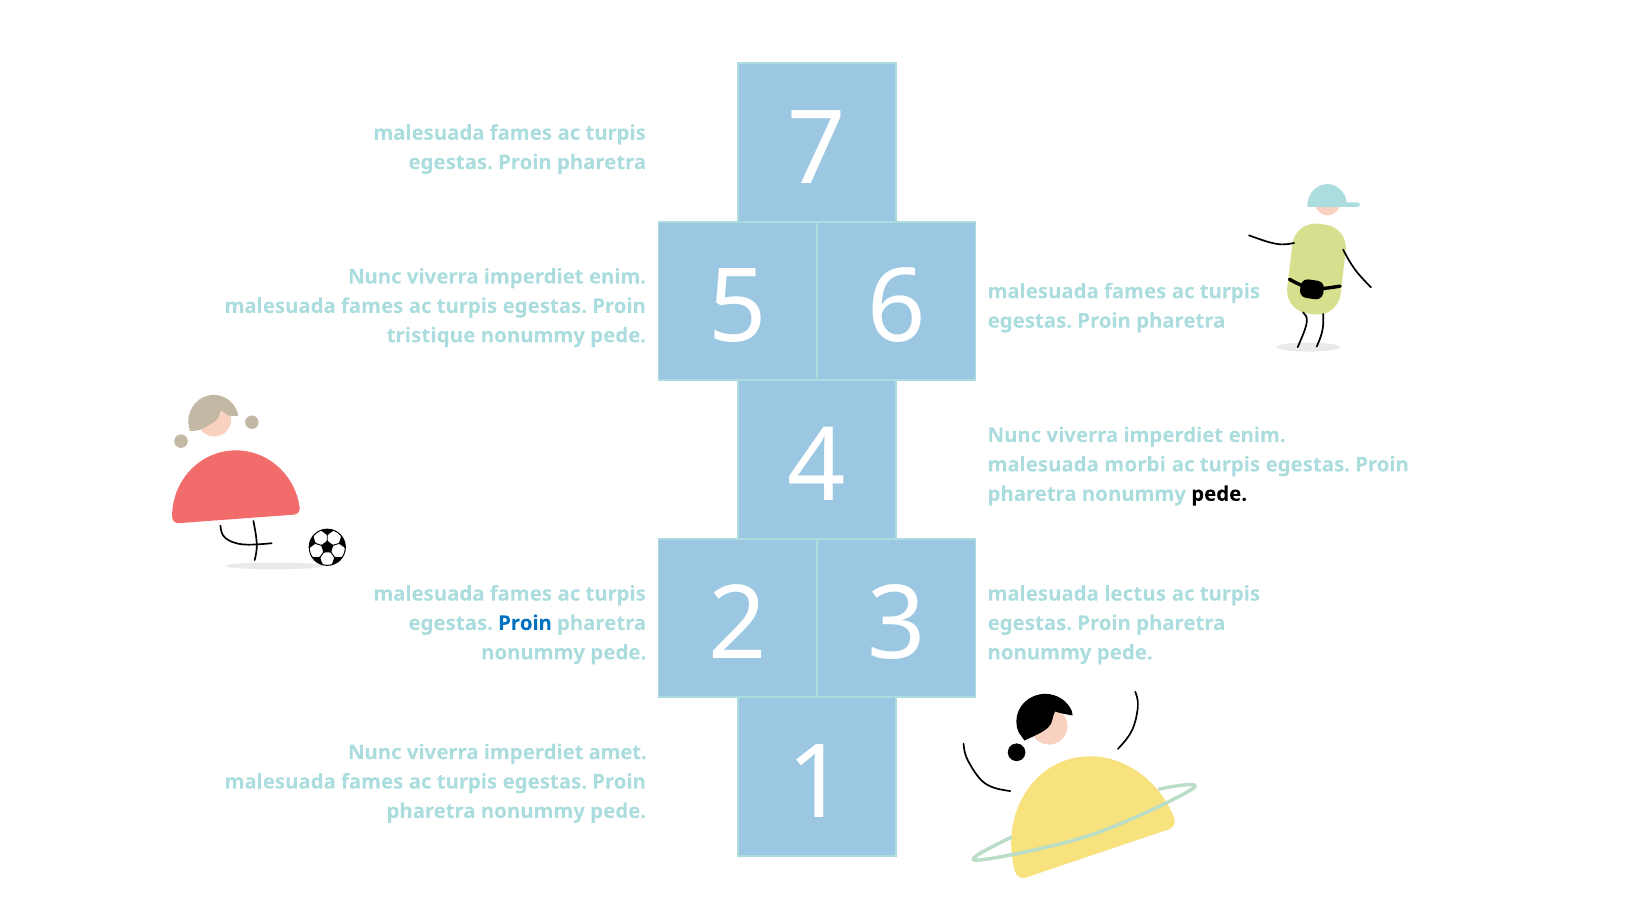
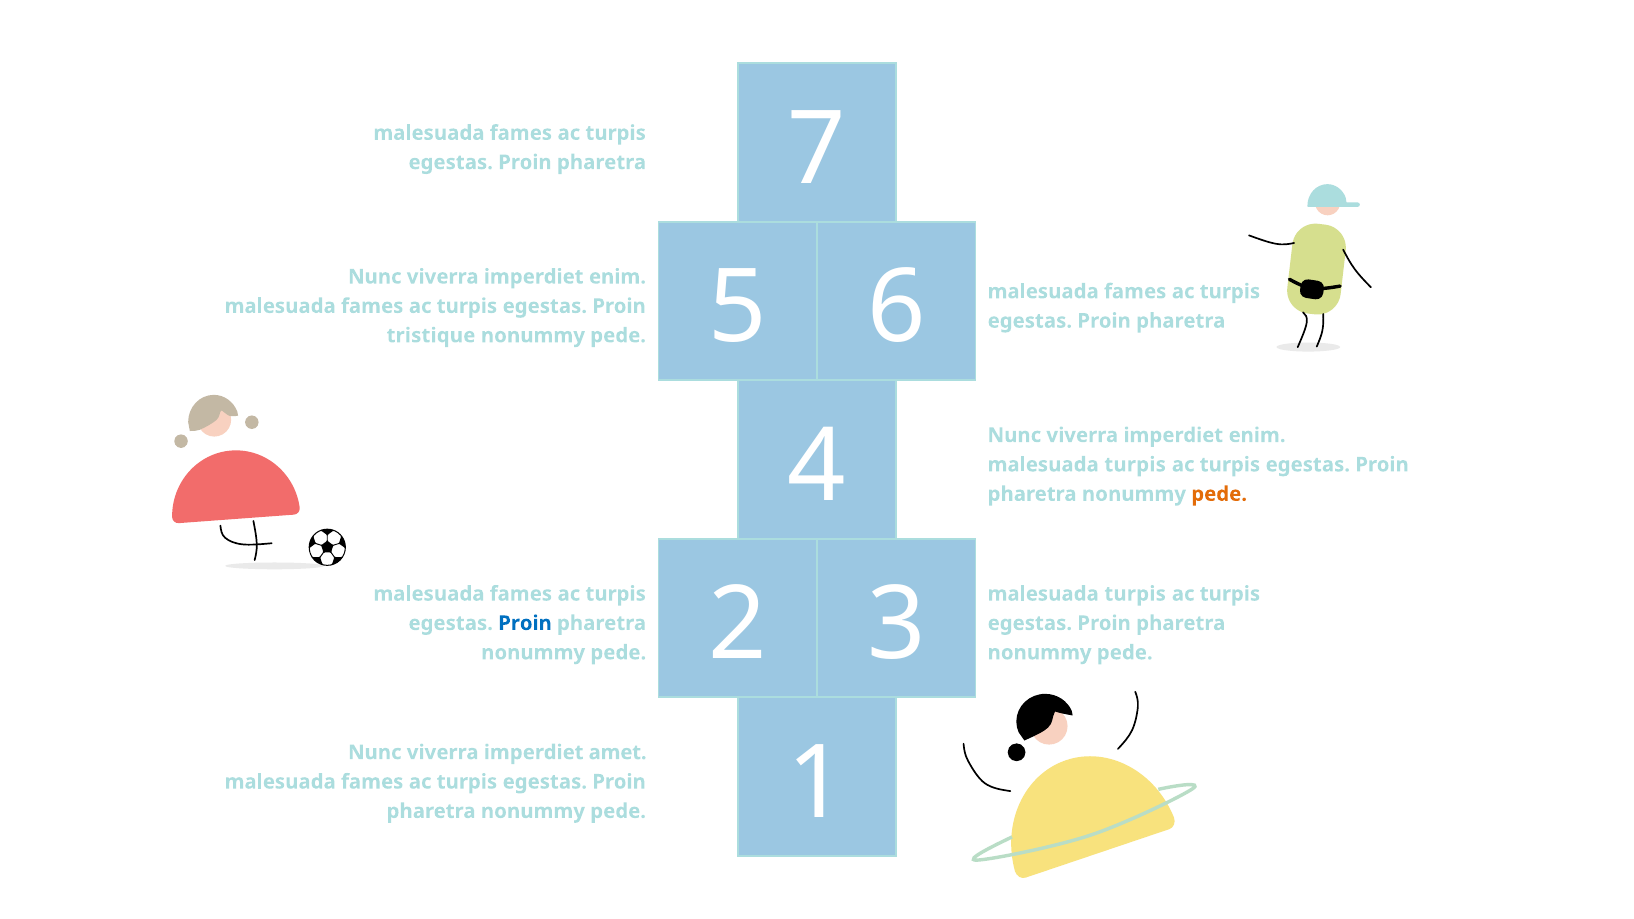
morbi at (1135, 465): morbi -> turpis
pede at (1219, 494) colour: black -> orange
lectus at (1135, 594): lectus -> turpis
